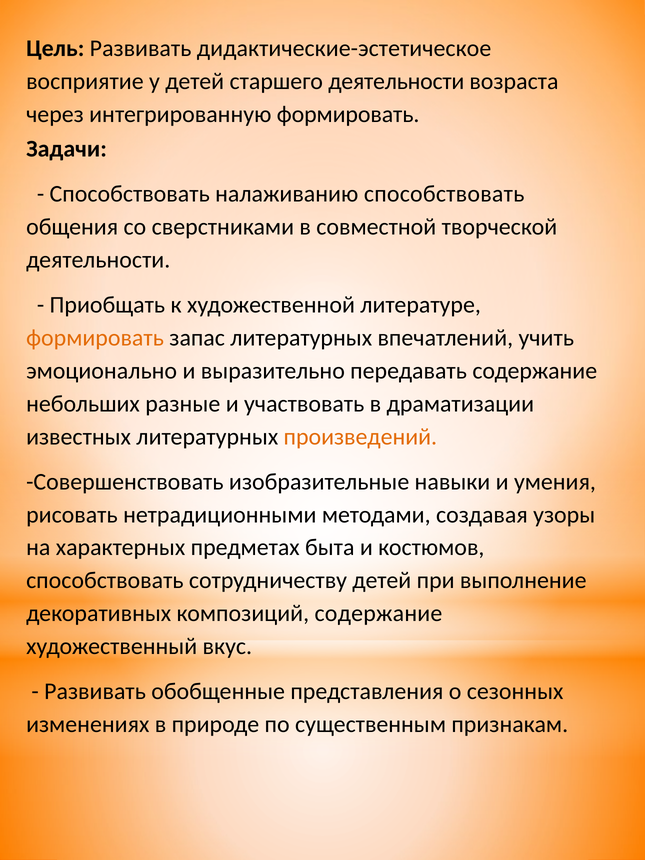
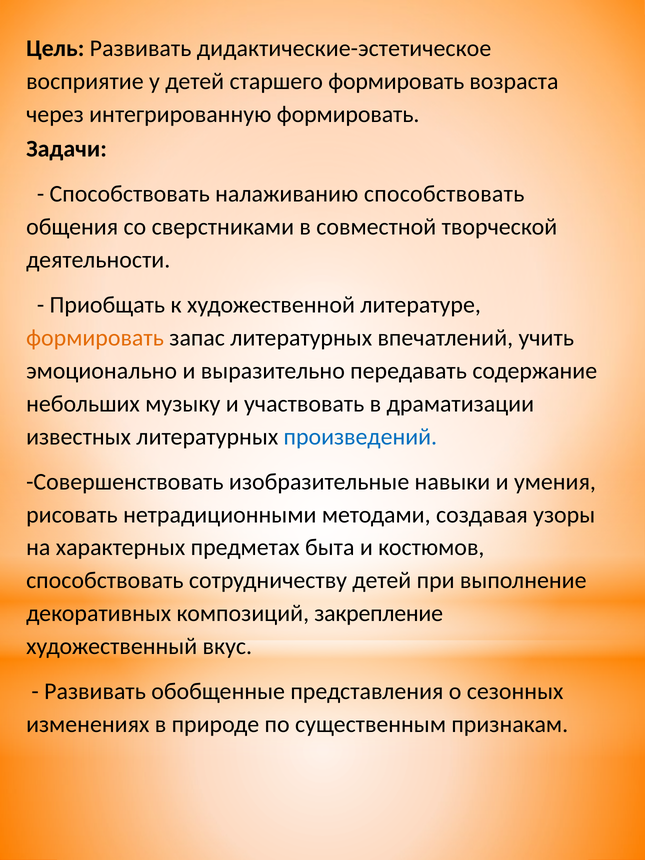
старшего деятельности: деятельности -> формировать
разные: разные -> музыку
произведений colour: orange -> blue
композиций содержание: содержание -> закрепление
